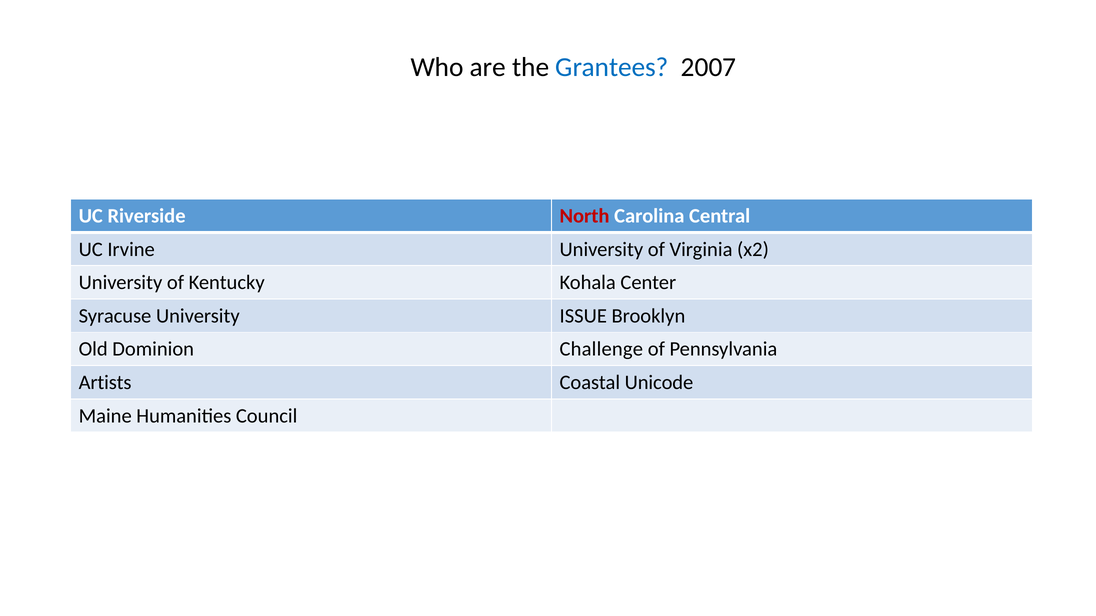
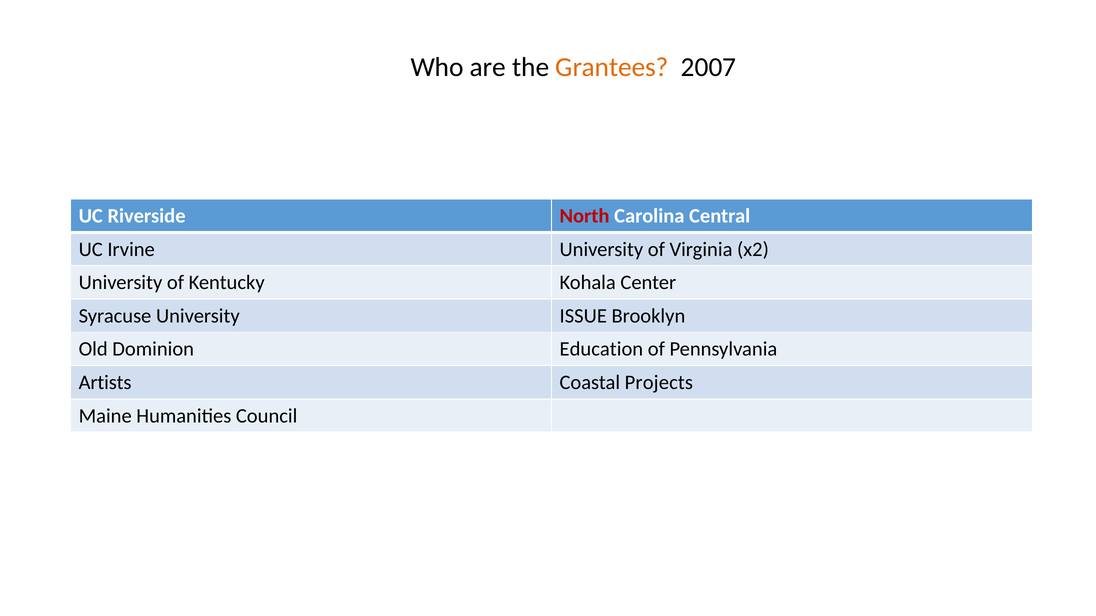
Grantees colour: blue -> orange
Challenge: Challenge -> Education
Unicode: Unicode -> Projects
